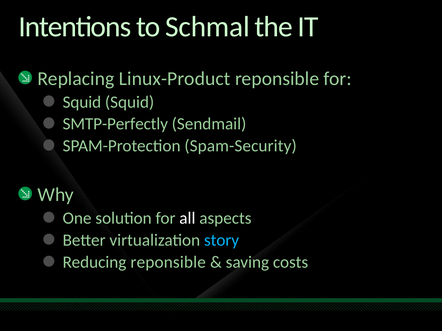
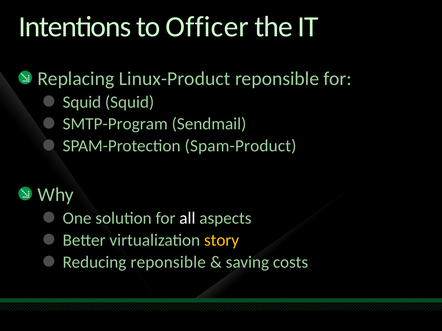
Schmal: Schmal -> Officer
SMTP-Perfectly: SMTP-Perfectly -> SMTP-Program
Spam-Security: Spam-Security -> Spam-Product
story colour: light blue -> yellow
